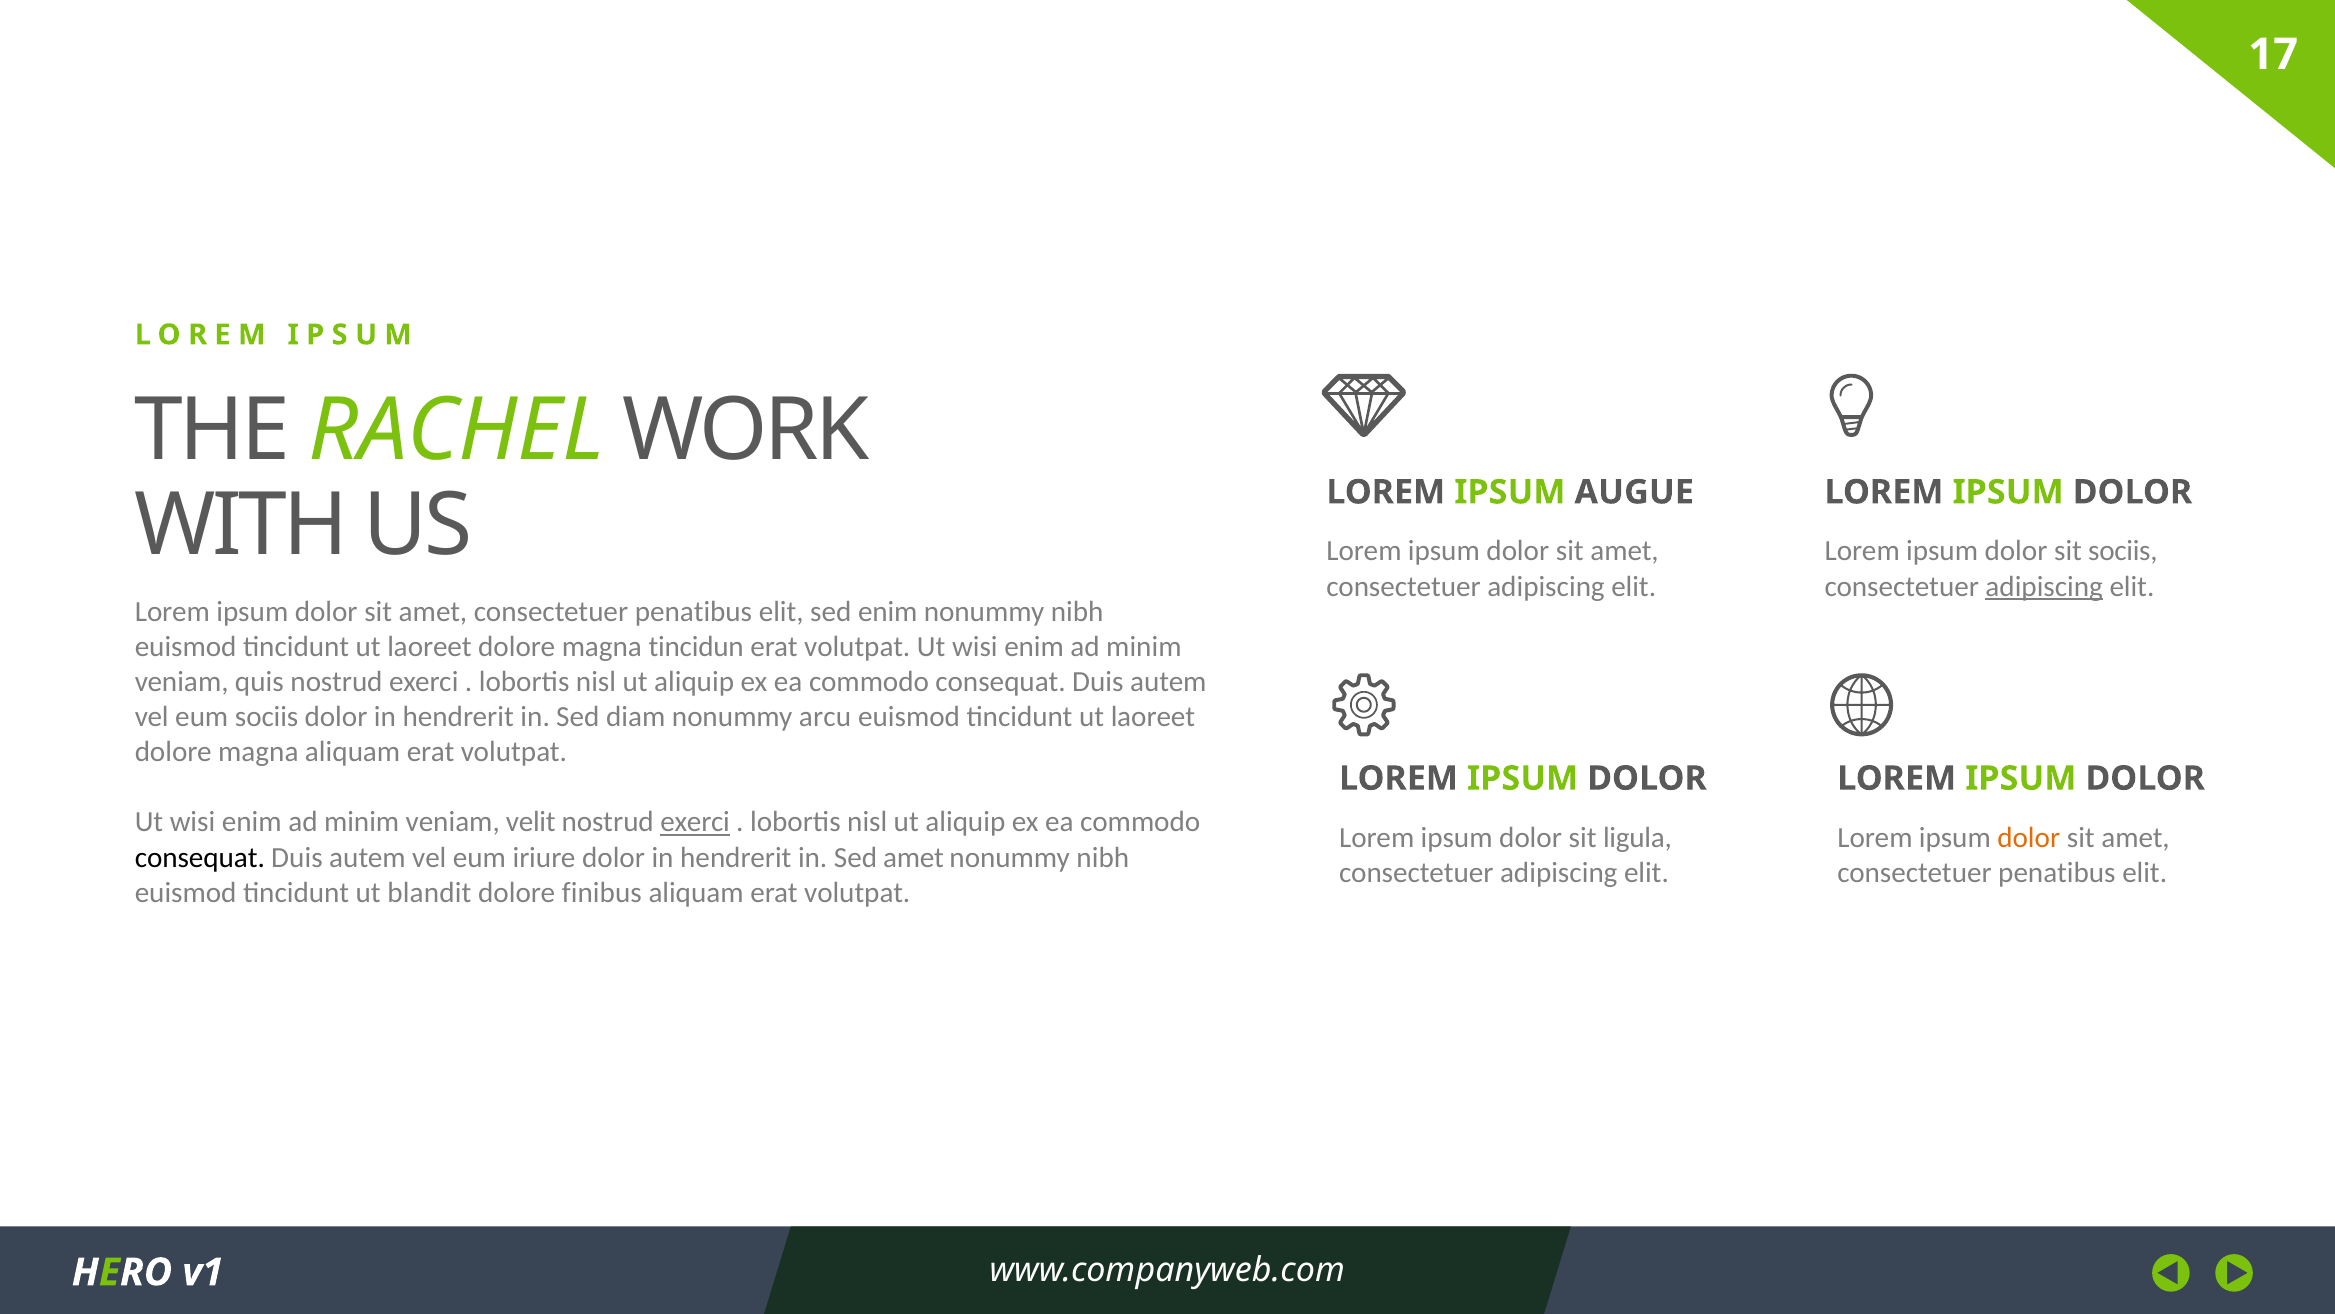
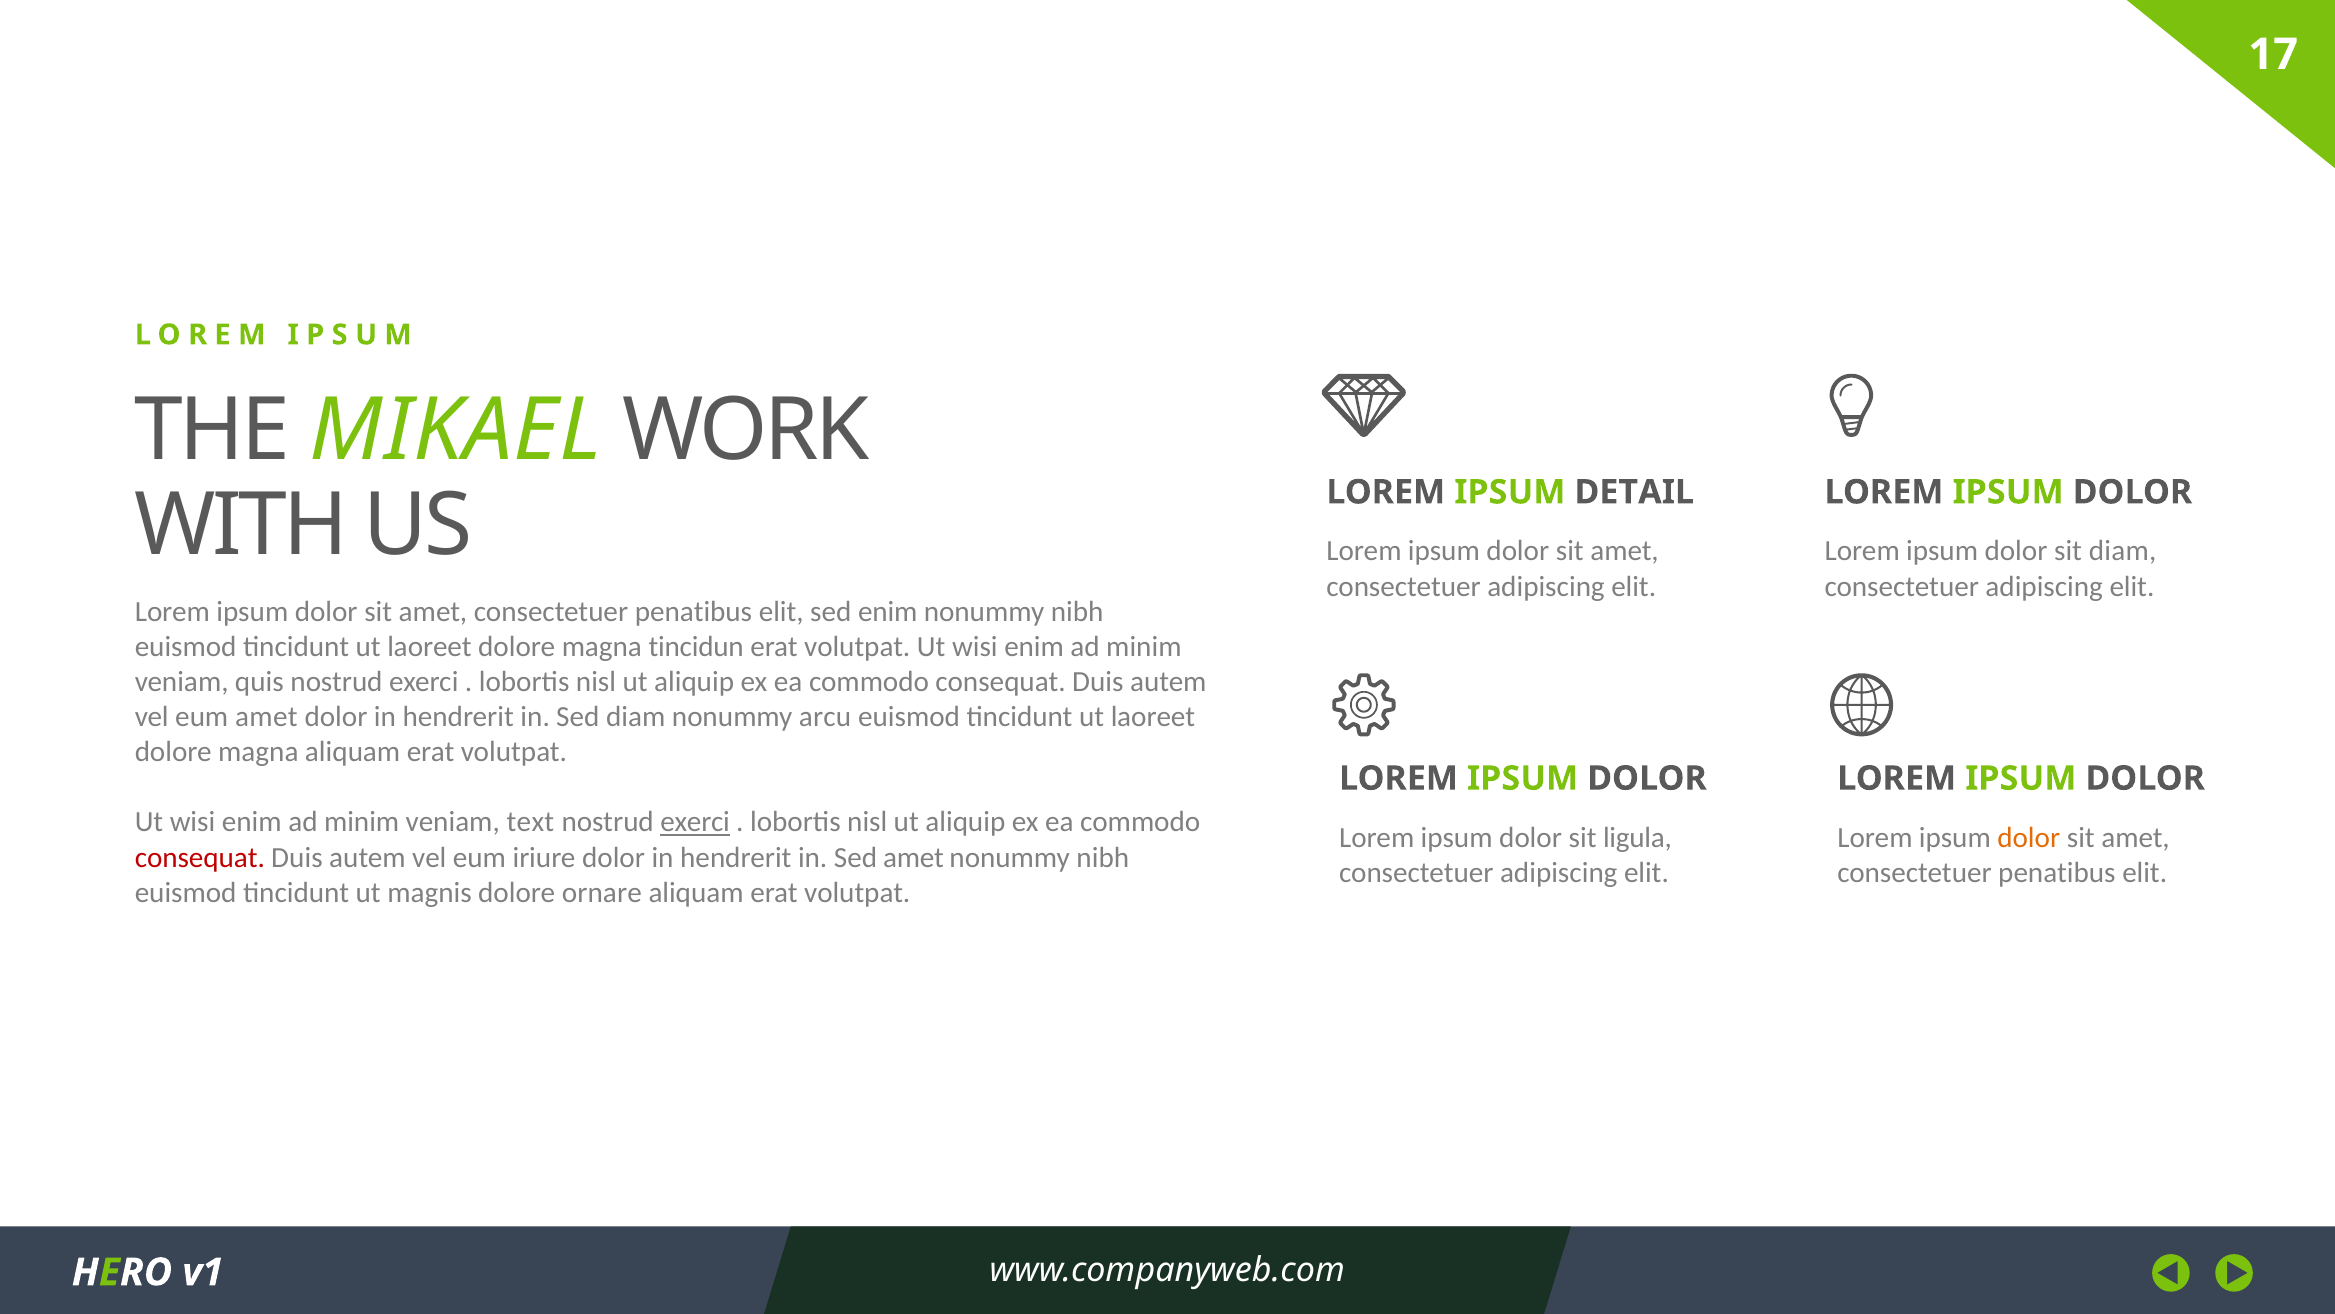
RACHEL: RACHEL -> MIKAEL
AUGUE: AUGUE -> DETAIL
sit sociis: sociis -> diam
adipiscing at (2044, 586) underline: present -> none
eum sociis: sociis -> amet
velit: velit -> text
consequat at (200, 857) colour: black -> red
blandit: blandit -> magnis
finibus: finibus -> ornare
